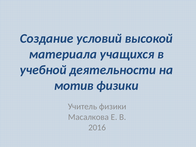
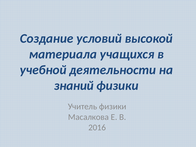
мотив: мотив -> знаний
